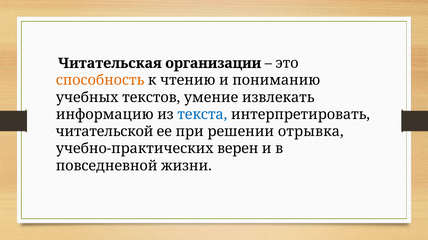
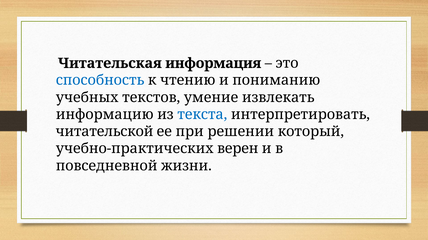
организации: организации -> информация
способность colour: orange -> blue
отрывка: отрывка -> который
